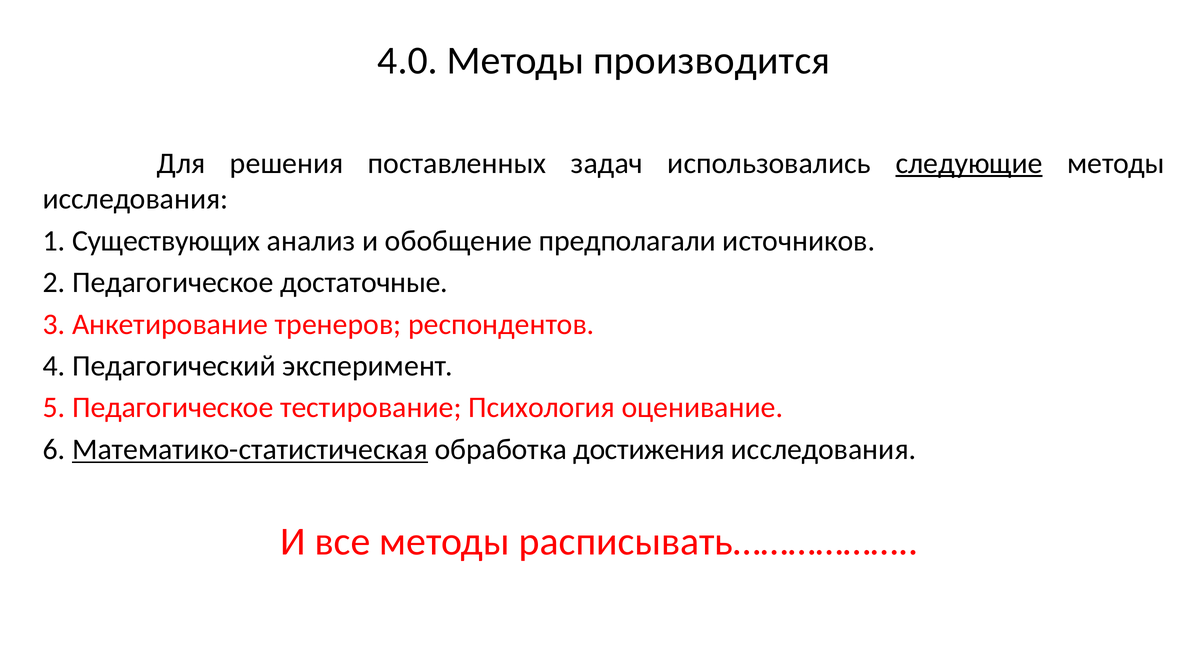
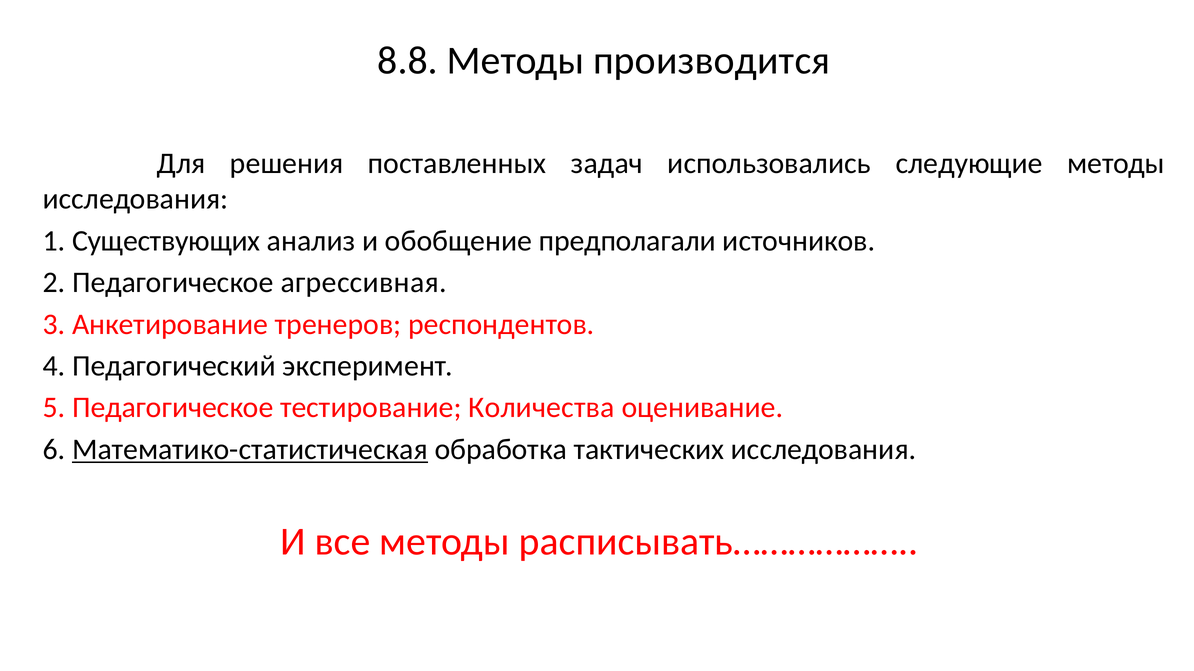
4.0: 4.0 -> 8.8
следующие underline: present -> none
достаточные: достаточные -> агрессивная
Психология: Психология -> Количества
достижения: достижения -> тактических
